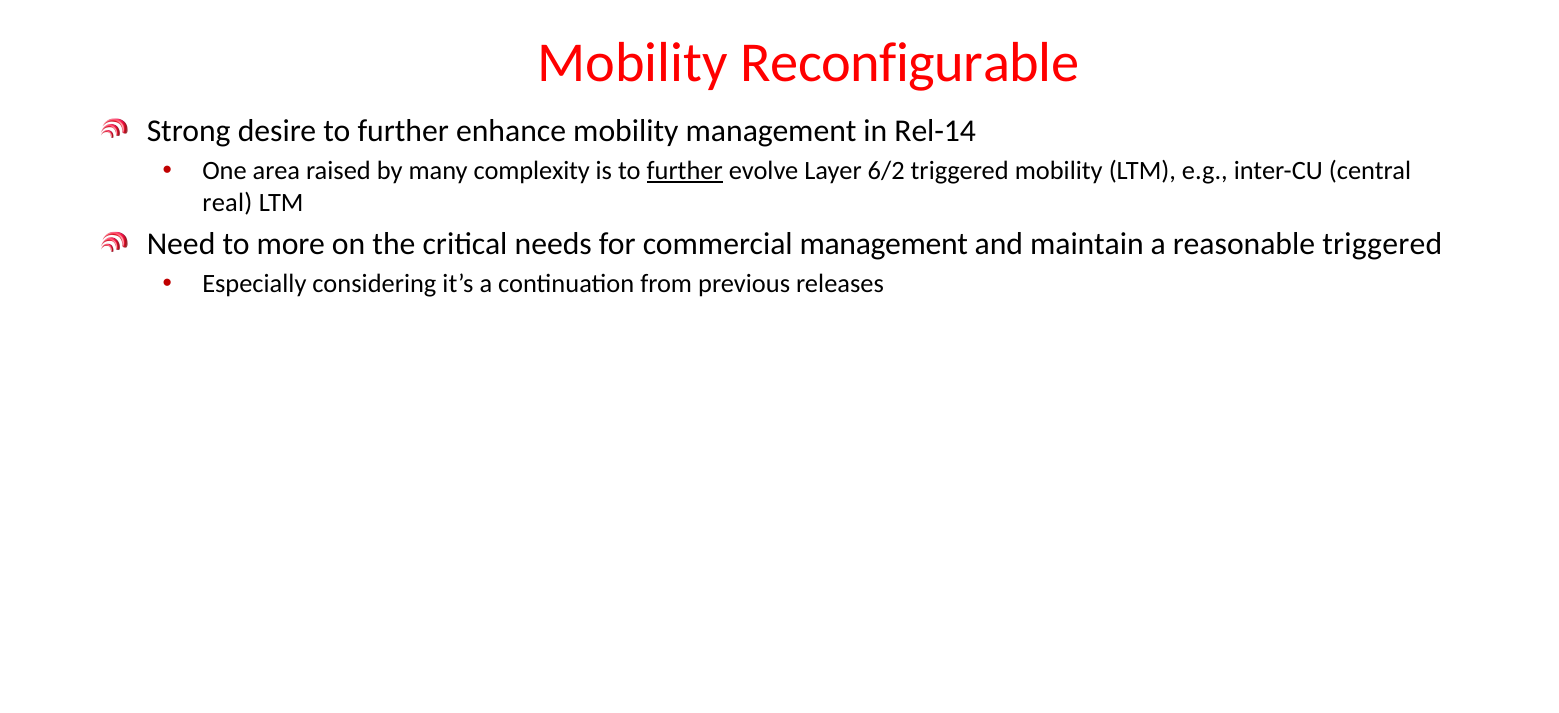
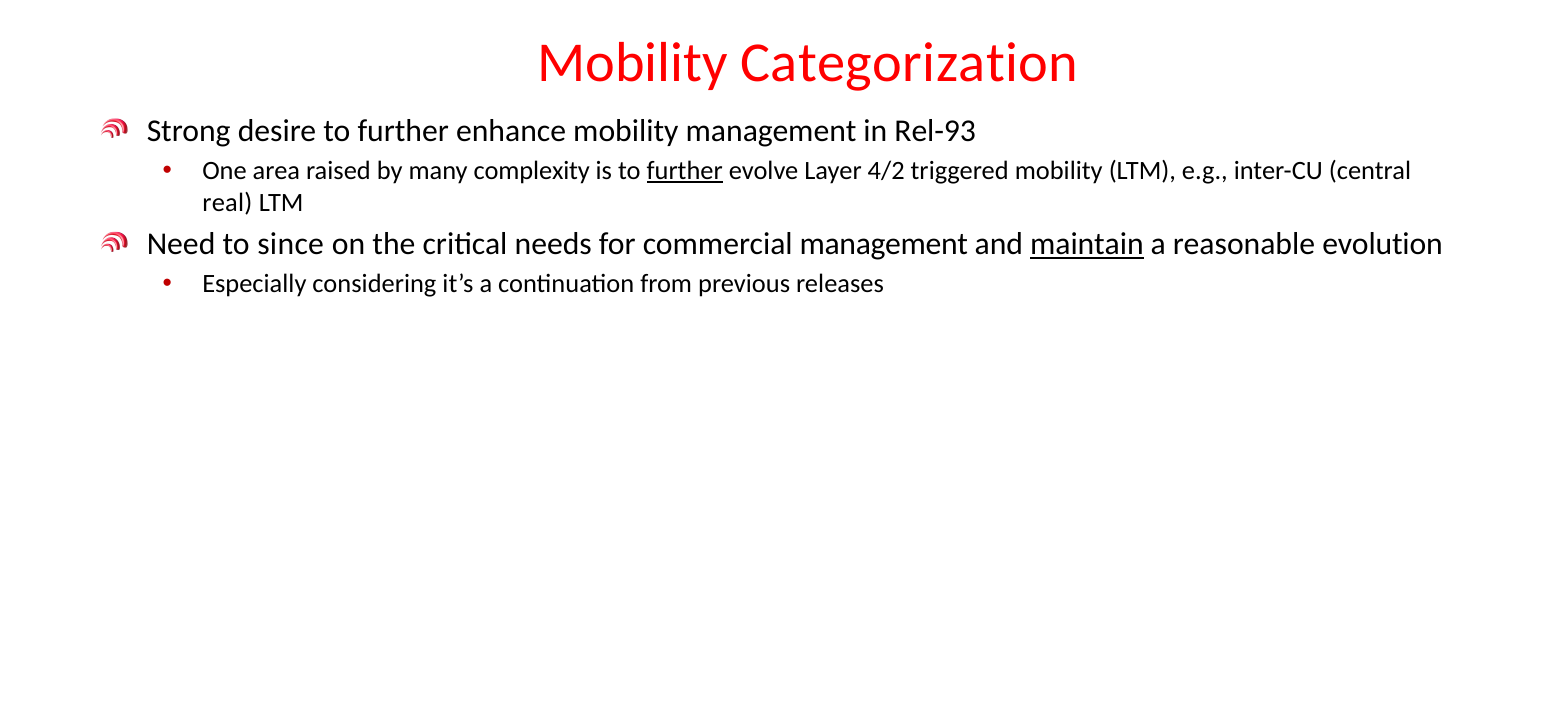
Reconfigurable: Reconfigurable -> Categorization
Rel-14: Rel-14 -> Rel-93
6/2: 6/2 -> 4/2
more: more -> since
maintain underline: none -> present
reasonable triggered: triggered -> evolution
